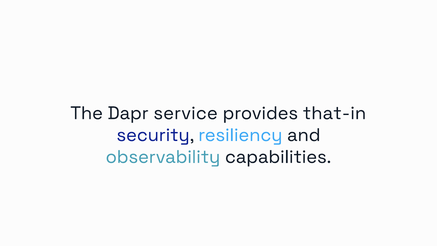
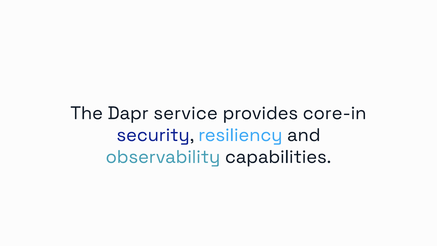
that-in: that-in -> core-in
